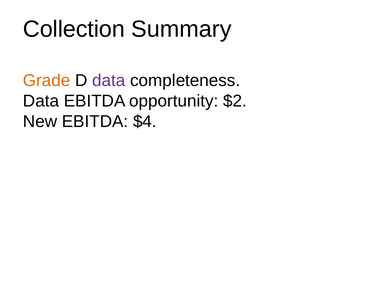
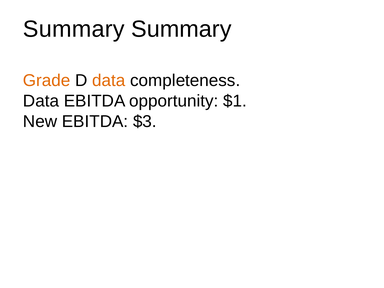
Collection at (74, 29): Collection -> Summary
data at (109, 81) colour: purple -> orange
$2: $2 -> $1
$4: $4 -> $3
